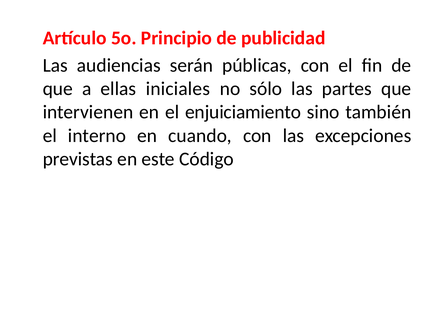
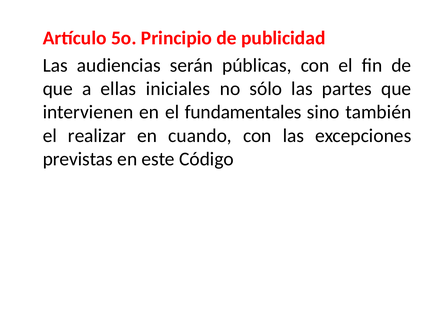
enjuiciamiento: enjuiciamiento -> fundamentales
interno: interno -> realizar
